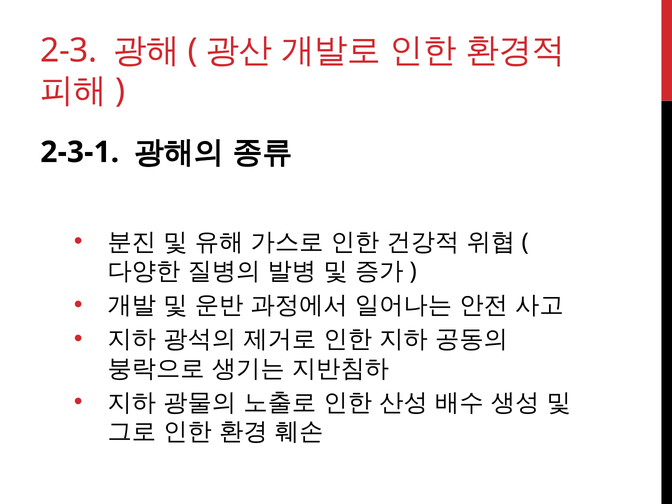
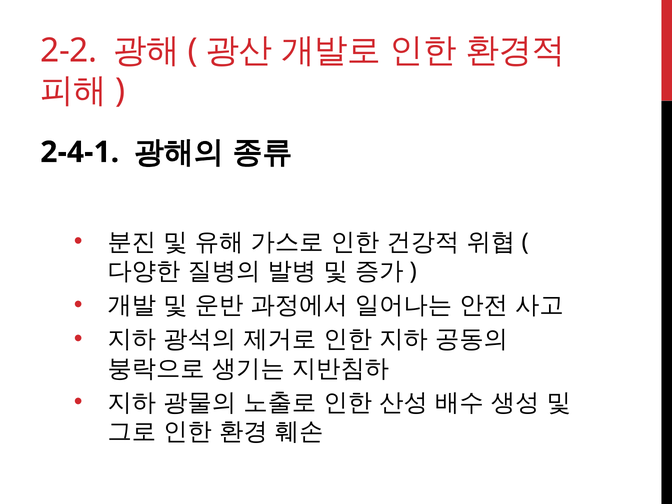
2-3: 2-3 -> 2-2
2-3-1: 2-3-1 -> 2-4-1
